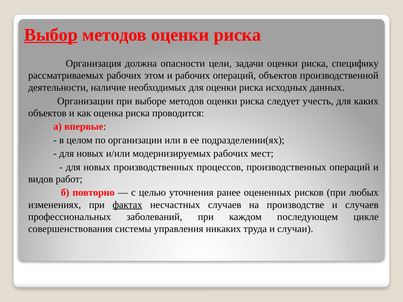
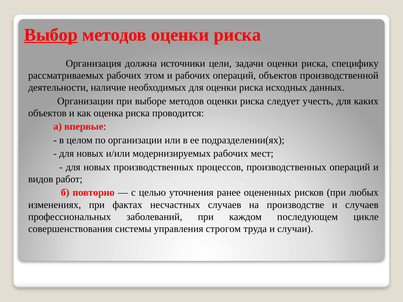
опасности: опасности -> источники
фактах underline: present -> none
никаких: никаких -> строгом
